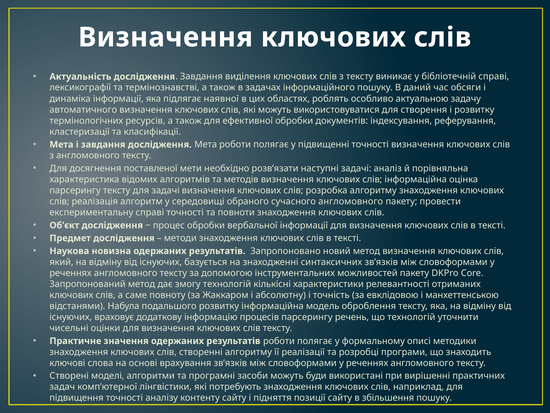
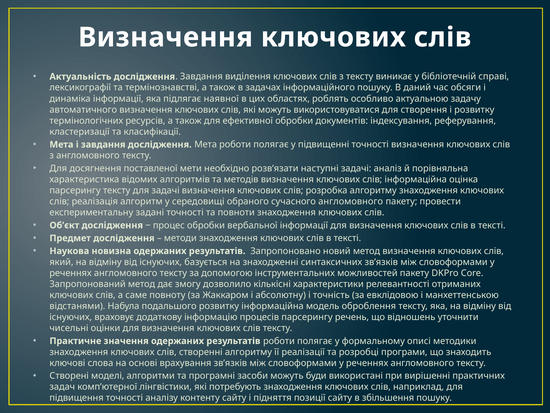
експериментальну справі: справі -> задані
змогу технологій: технологій -> дозволило
що технологій: технологій -> відношень
